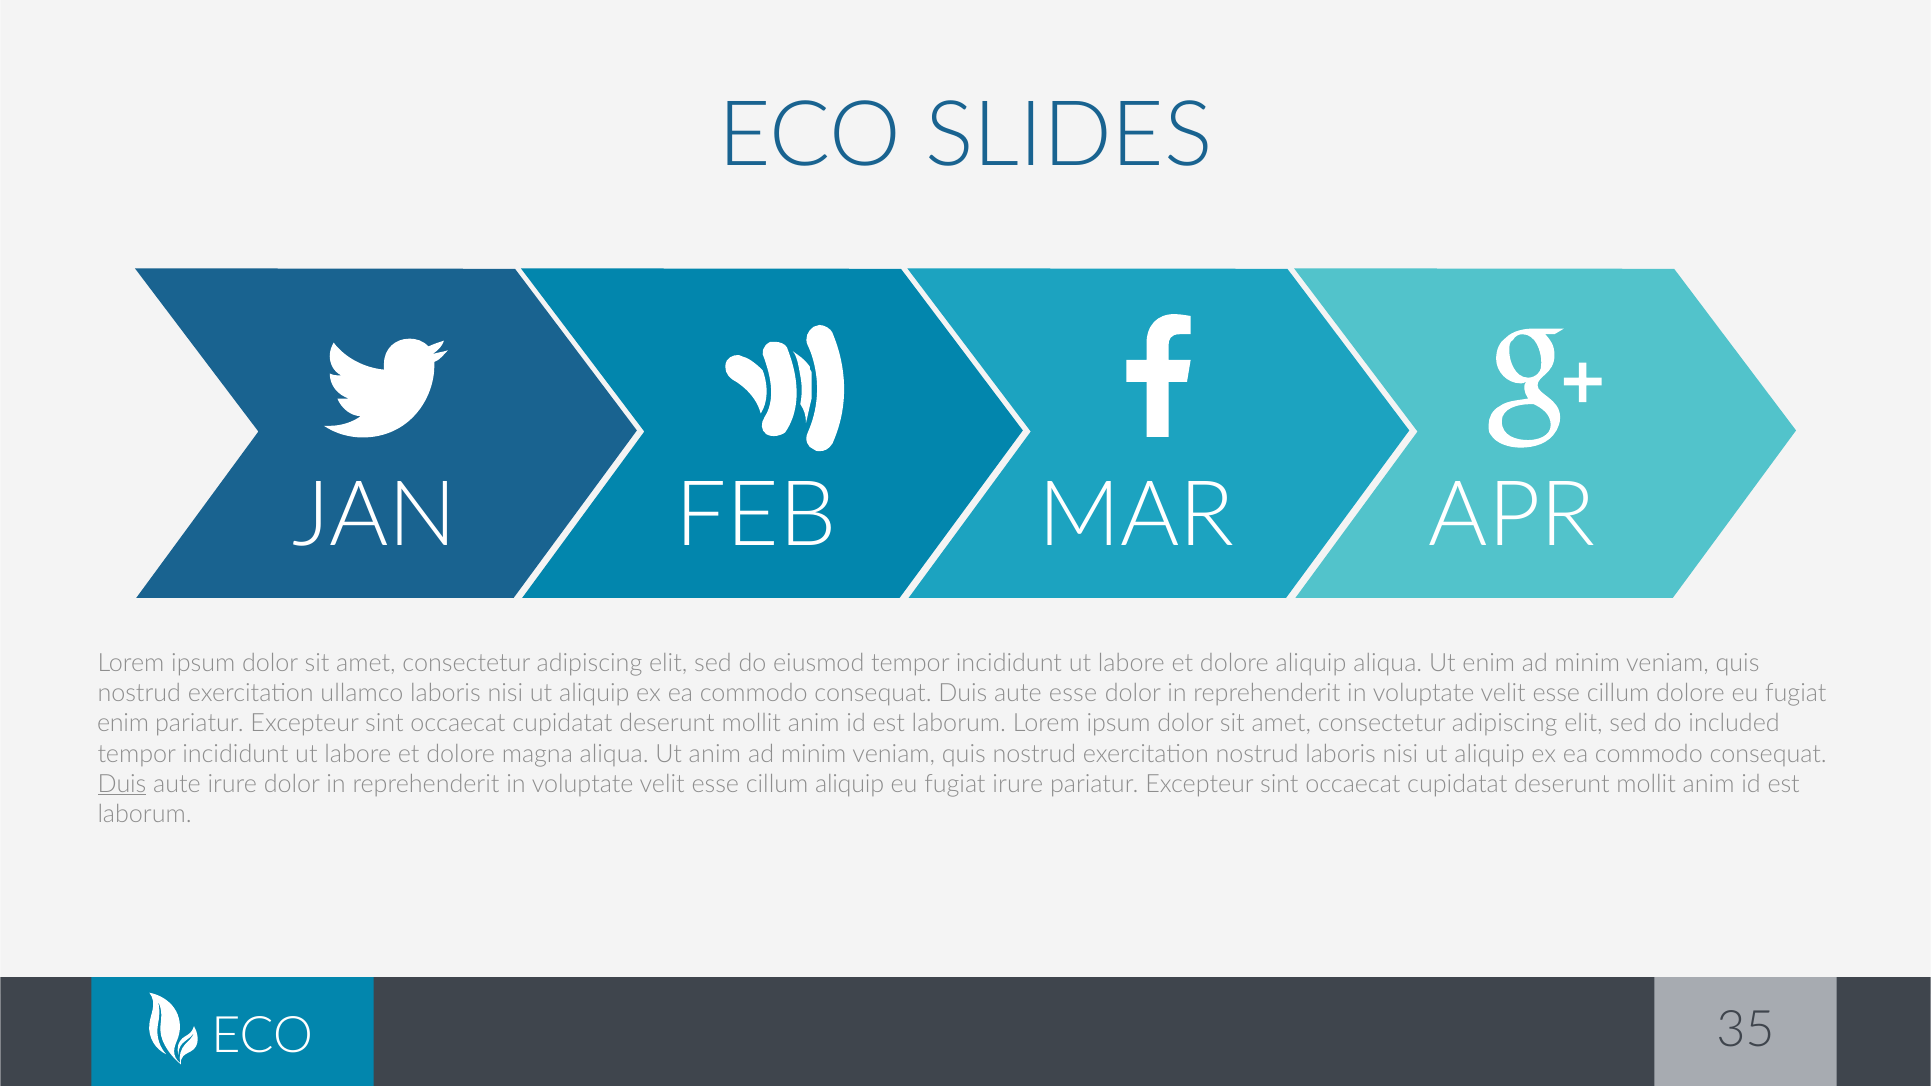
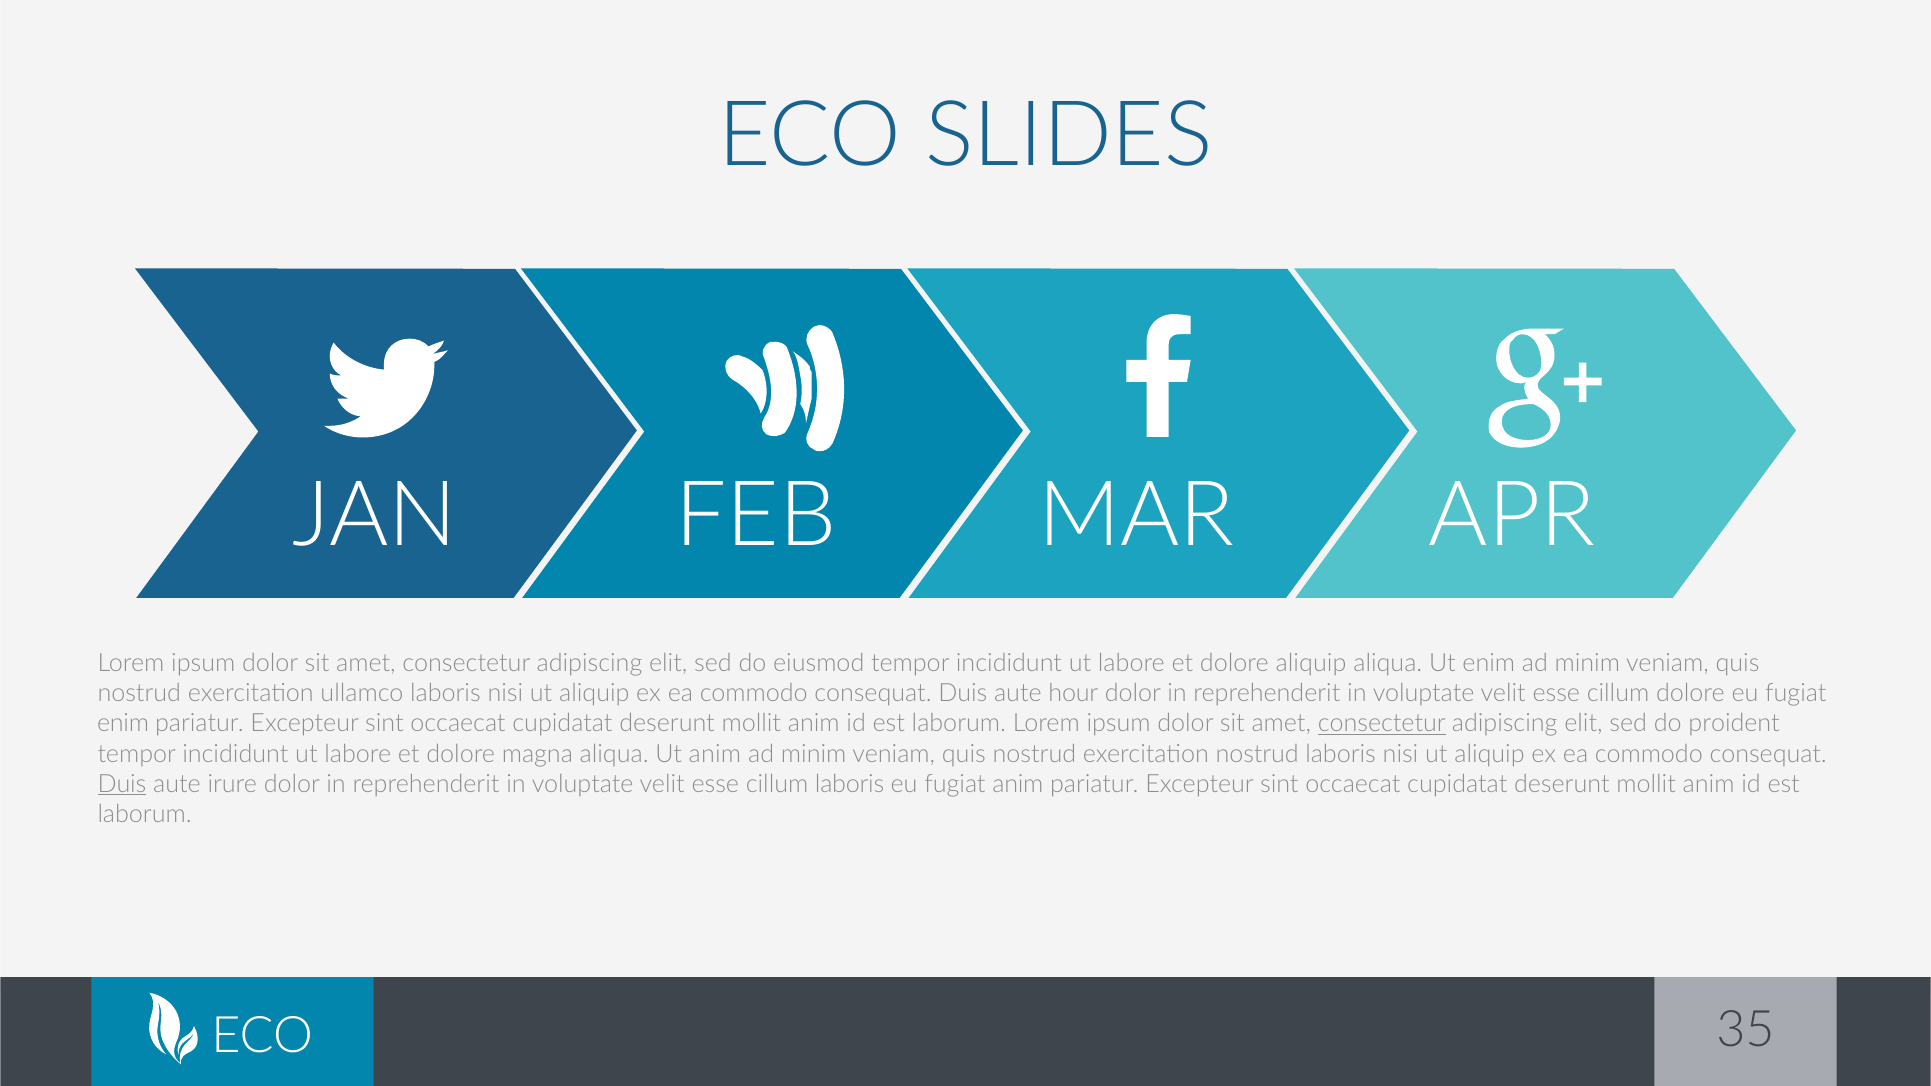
aute esse: esse -> hour
consectetur at (1382, 724) underline: none -> present
included: included -> proident
cillum aliquip: aliquip -> laboris
fugiat irure: irure -> anim
